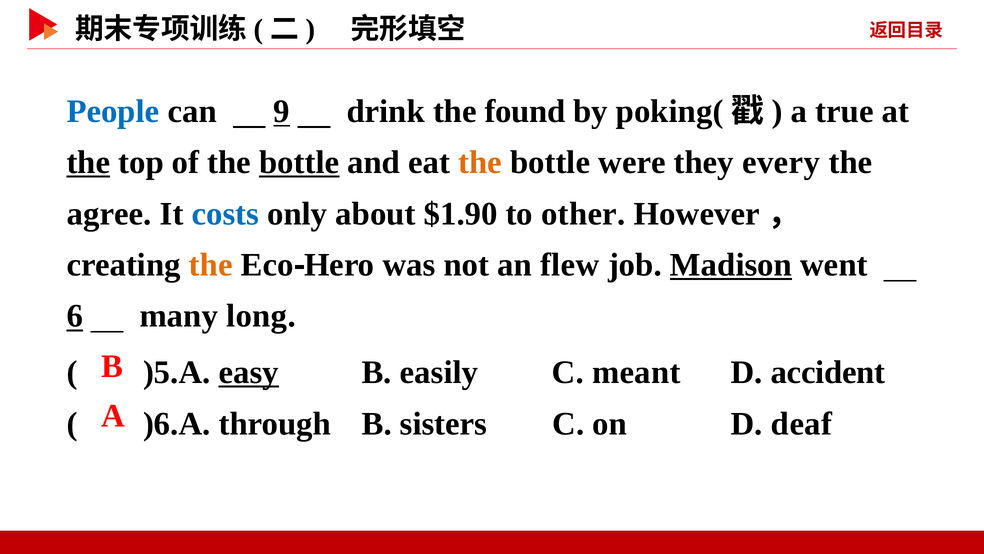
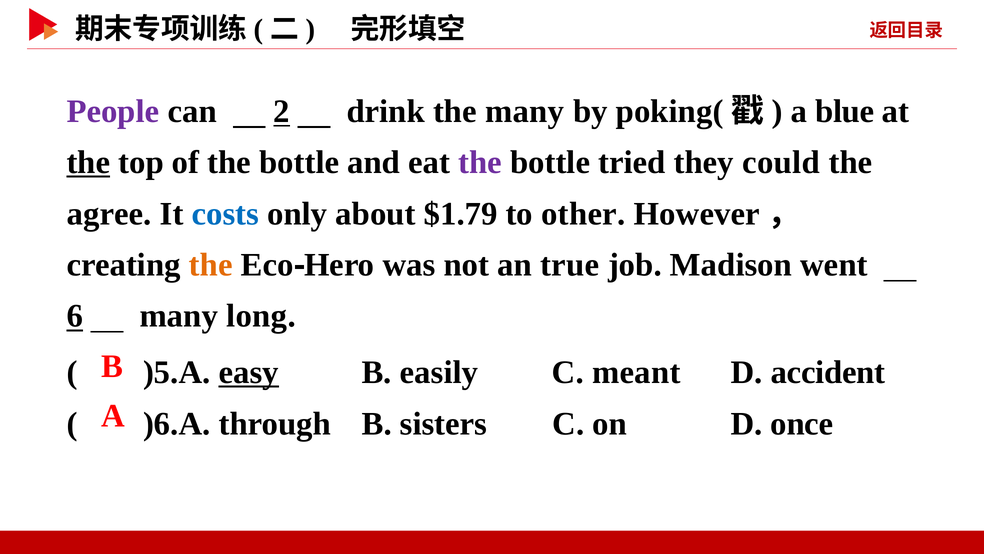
People colour: blue -> purple
9: 9 -> 2
the found: found -> many
true: true -> blue
bottle at (299, 162) underline: present -> none
the at (480, 162) colour: orange -> purple
were: were -> tried
every: every -> could
$1.90: $1.90 -> $1.79
flew: flew -> true
Madison underline: present -> none
deaf: deaf -> once
